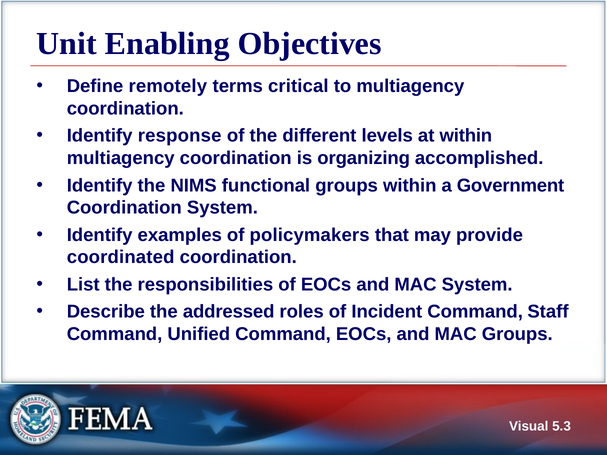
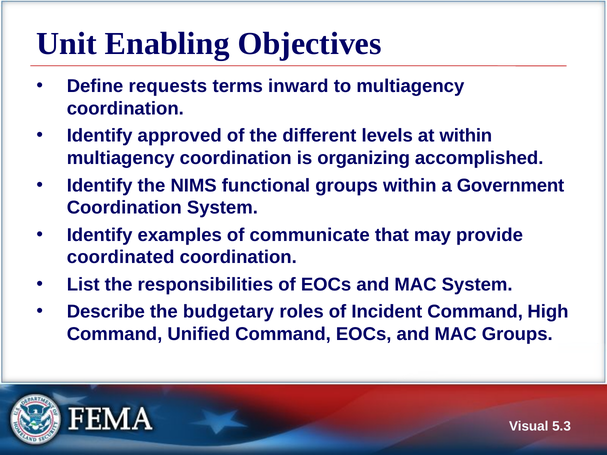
remotely: remotely -> requests
critical: critical -> inward
response: response -> approved
policymakers: policymakers -> communicate
addressed: addressed -> budgetary
Staff: Staff -> High
